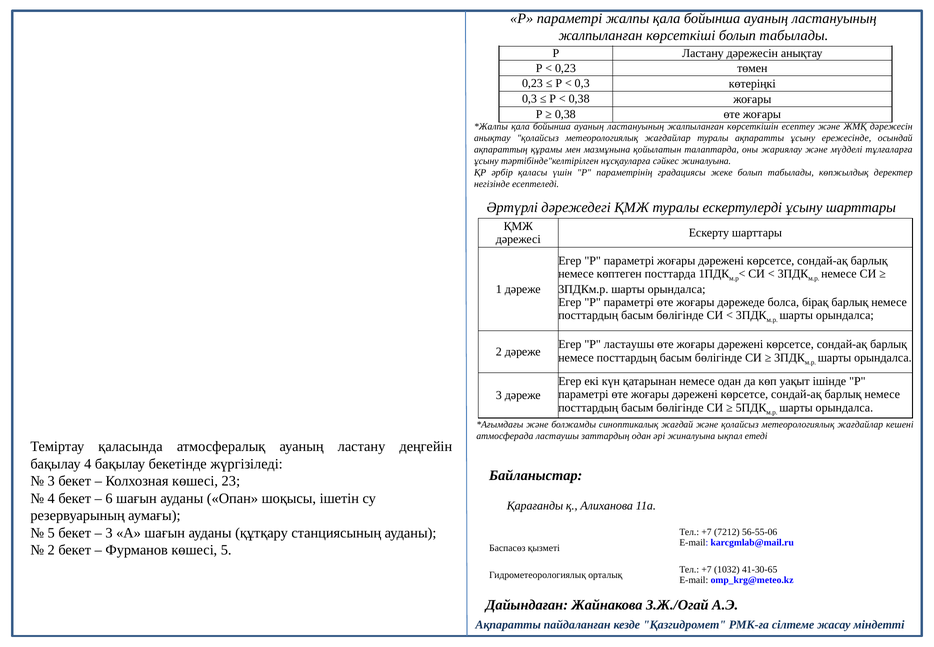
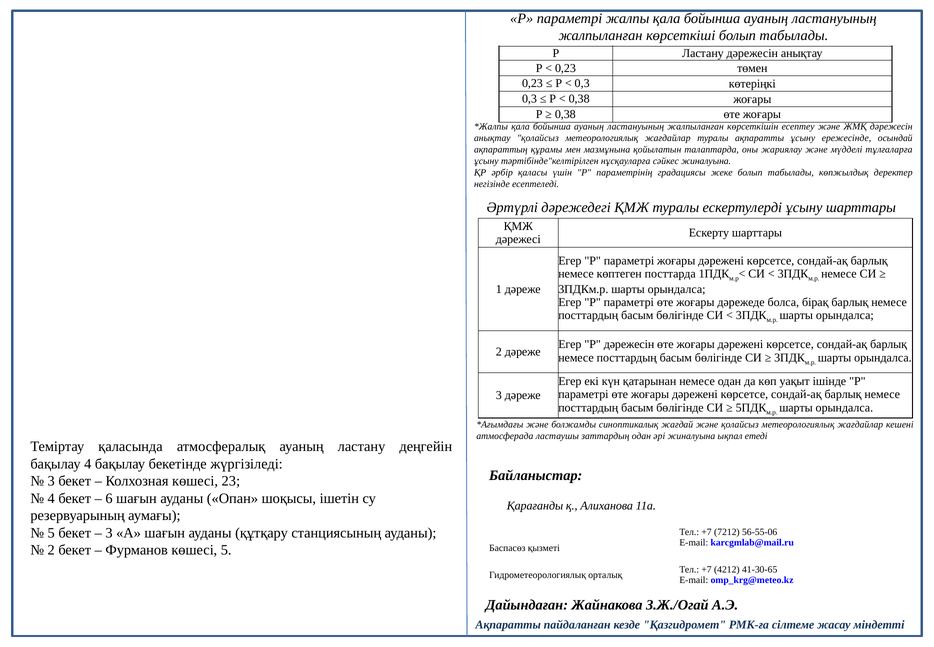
Р ластаушы: ластаушы -> дәрежесін
1032: 1032 -> 4212
